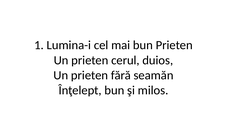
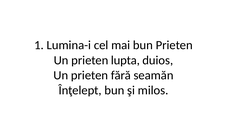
cerul: cerul -> lupta
